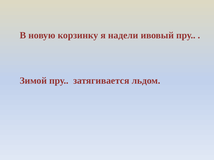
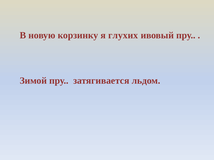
надели: надели -> глухих
